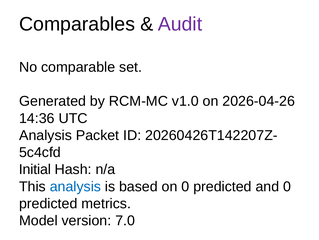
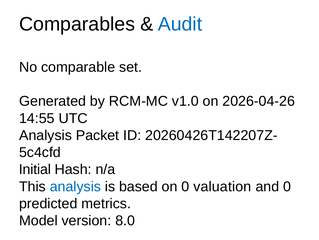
Audit colour: purple -> blue
14:36: 14:36 -> 14:55
on 0 predicted: predicted -> valuation
7.0: 7.0 -> 8.0
